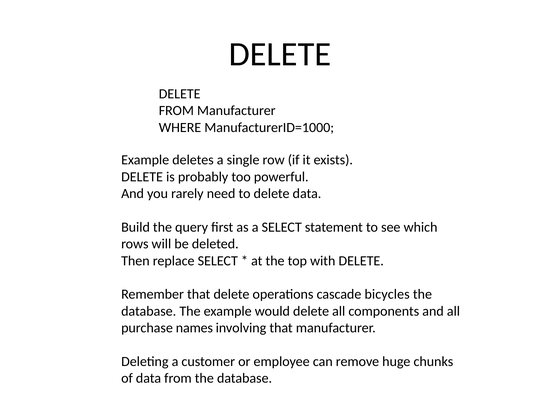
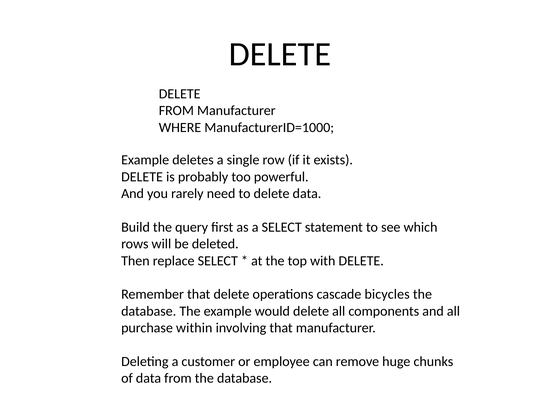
names: names -> within
